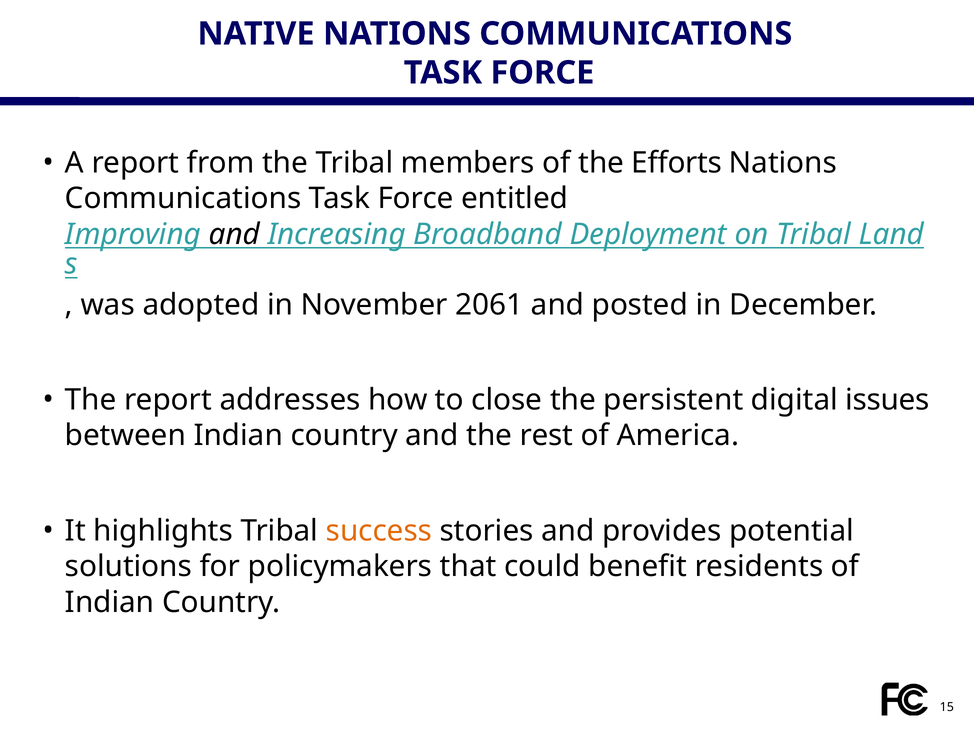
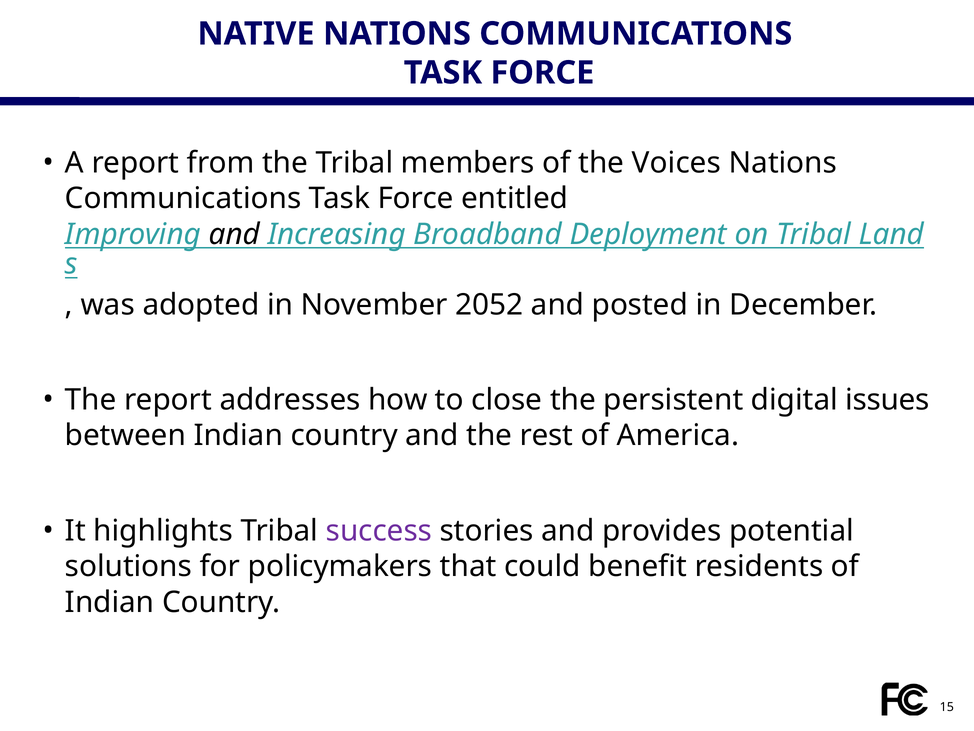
Efforts: Efforts -> Voices
2061: 2061 -> 2052
success colour: orange -> purple
